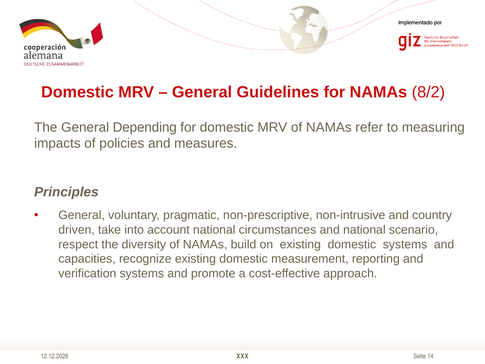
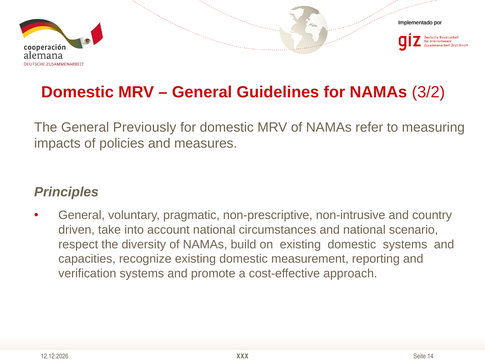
8/2: 8/2 -> 3/2
Depending: Depending -> Previously
